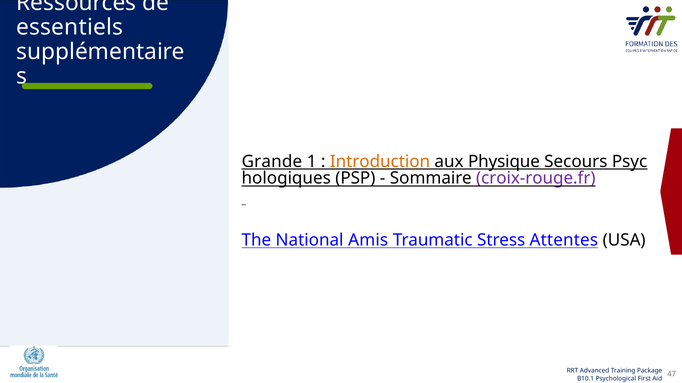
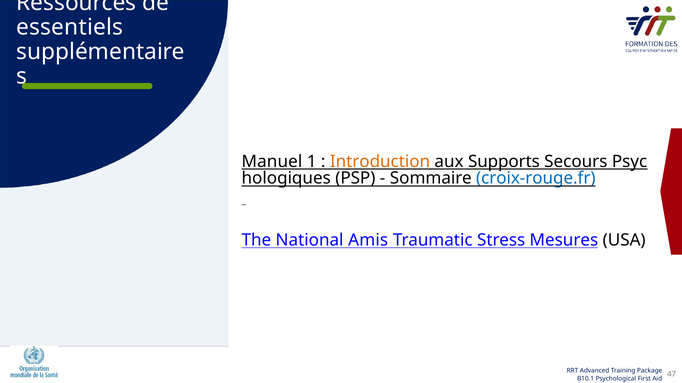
Grande: Grande -> Manuel
Physique: Physique -> Supports
croix-rouge.fr colour: purple -> blue
Attentes: Attentes -> Mesures
